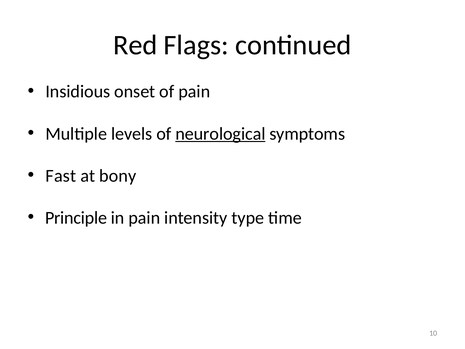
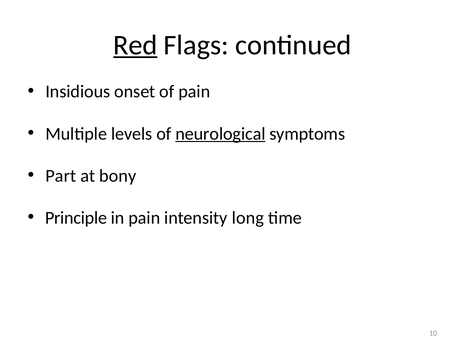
Red underline: none -> present
Fast: Fast -> Part
type: type -> long
